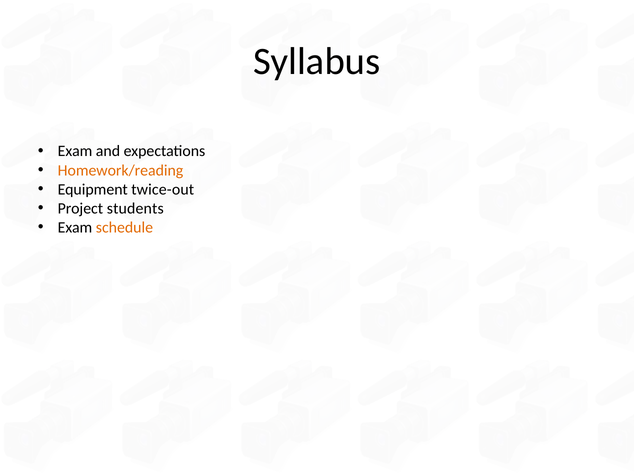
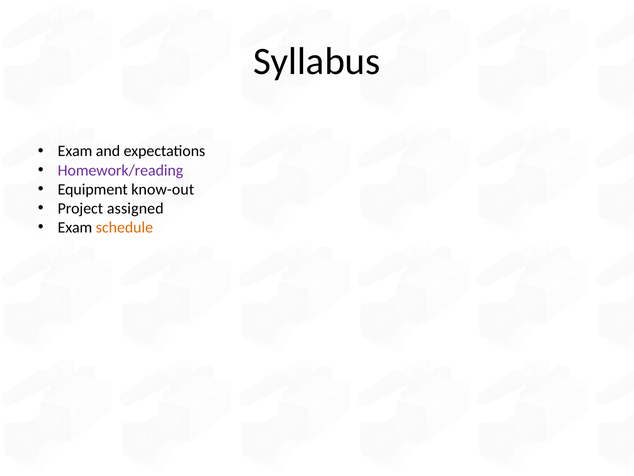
Homework/reading colour: orange -> purple
twice-out: twice-out -> know-out
students: students -> assigned
